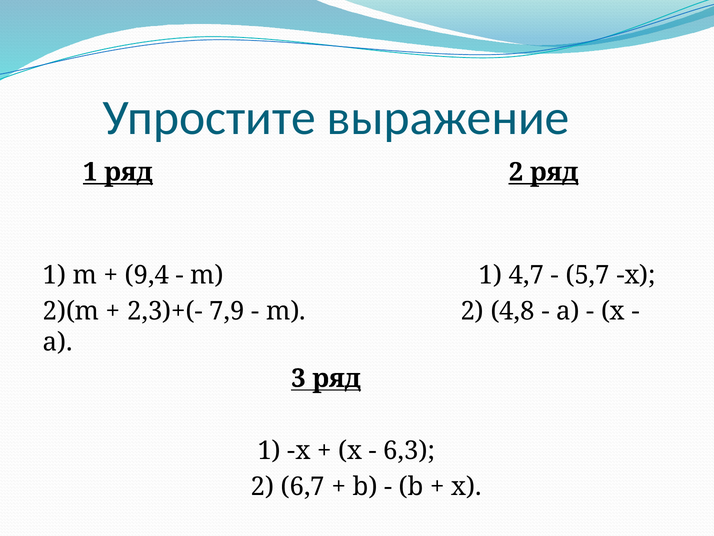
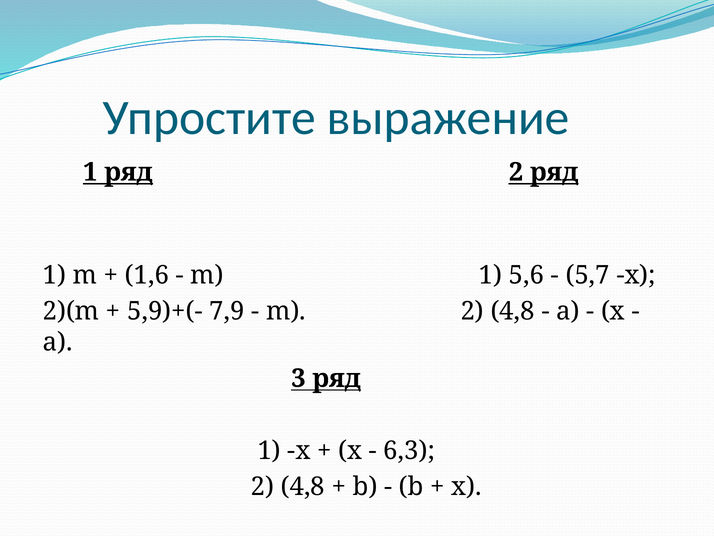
9,4: 9,4 -> 1,6
4,7: 4,7 -> 5,6
2,3)+(-: 2,3)+(- -> 5,9)+(-
6,7 at (303, 486): 6,7 -> 4,8
